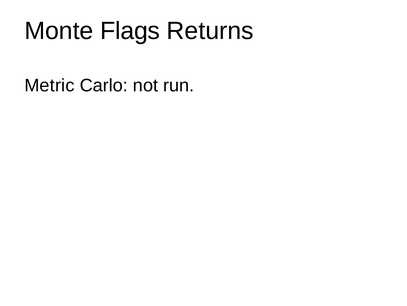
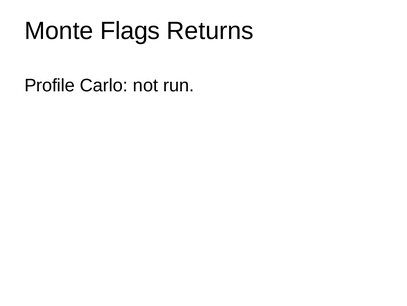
Metric: Metric -> Profile
